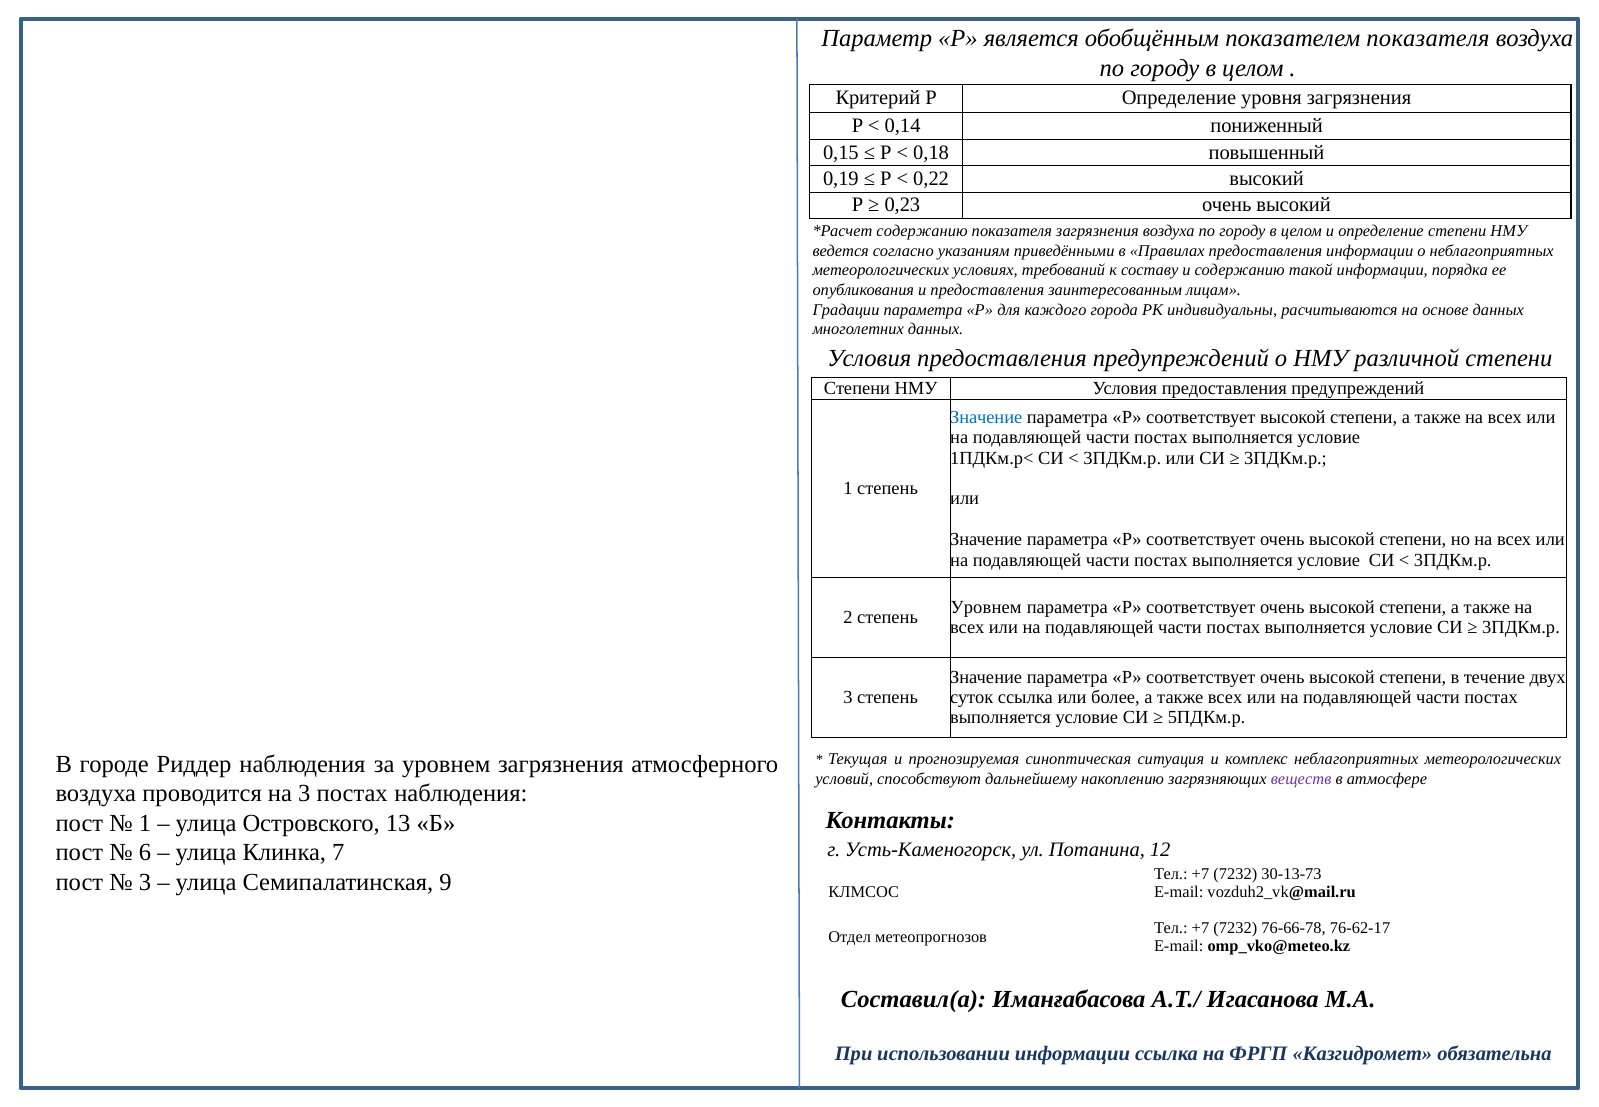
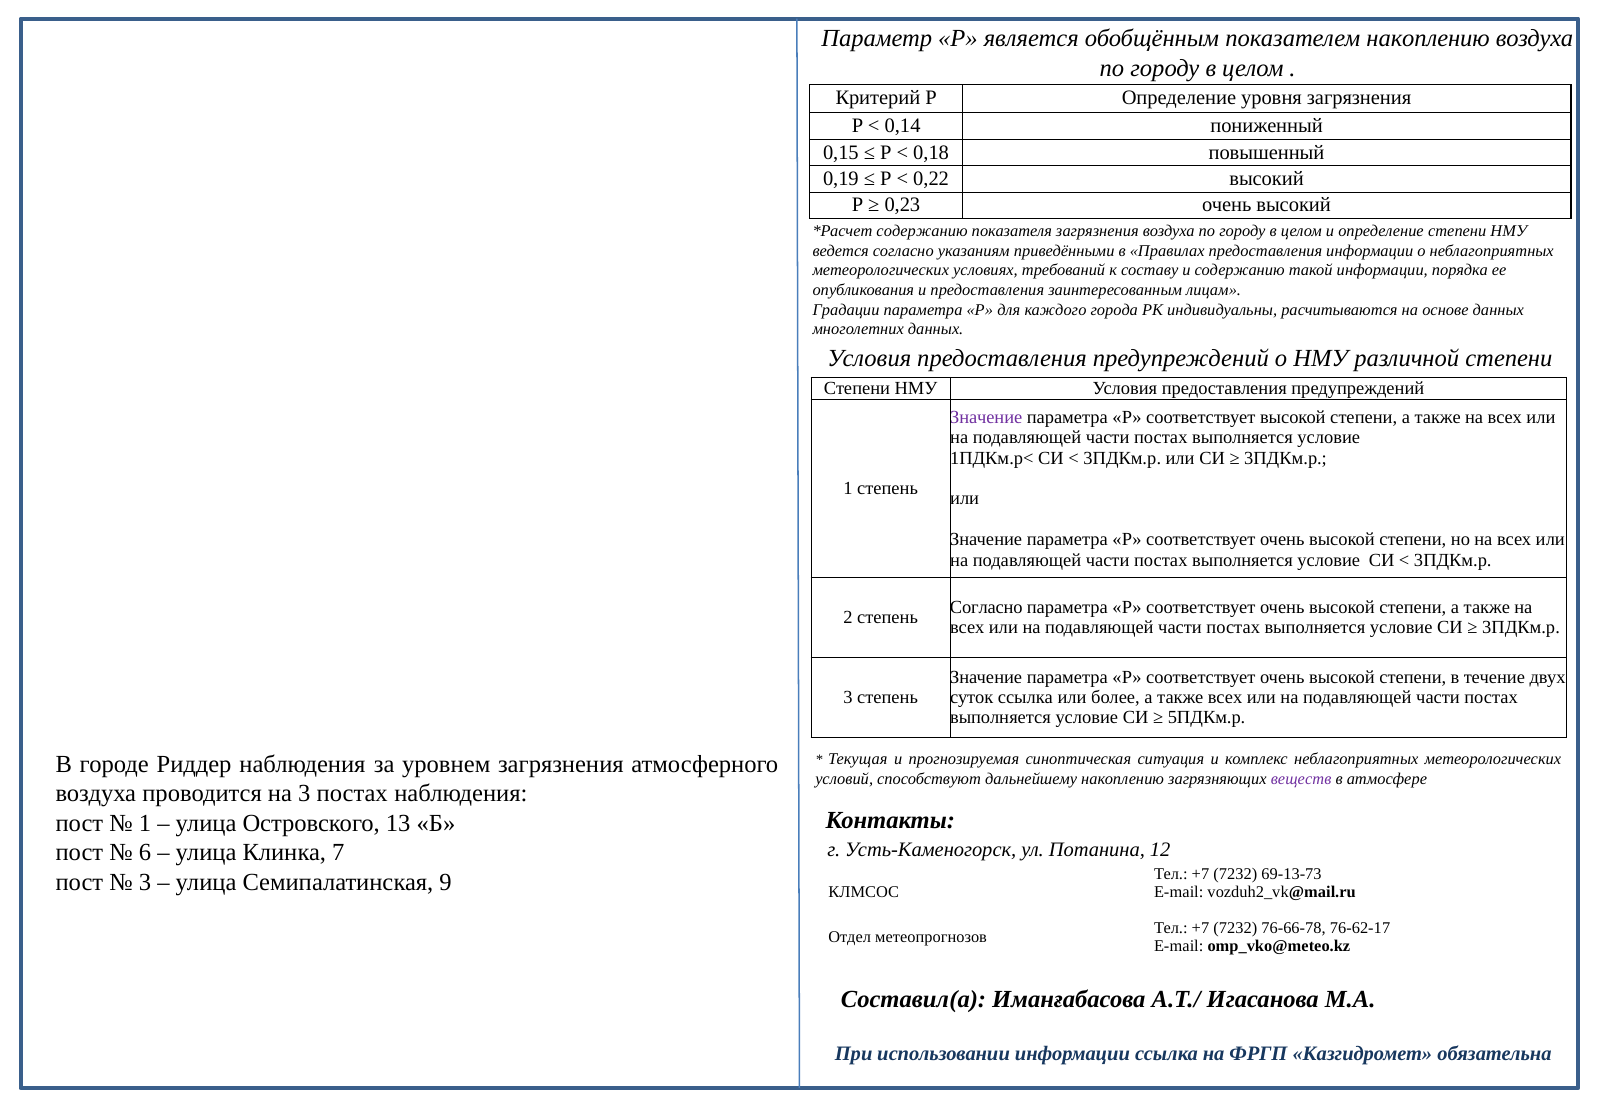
показателем показателя: показателя -> накоплению
Значение at (986, 417) colour: blue -> purple
Уровнем at (986, 607): Уровнем -> Согласно
30-13-73: 30-13-73 -> 69-13-73
